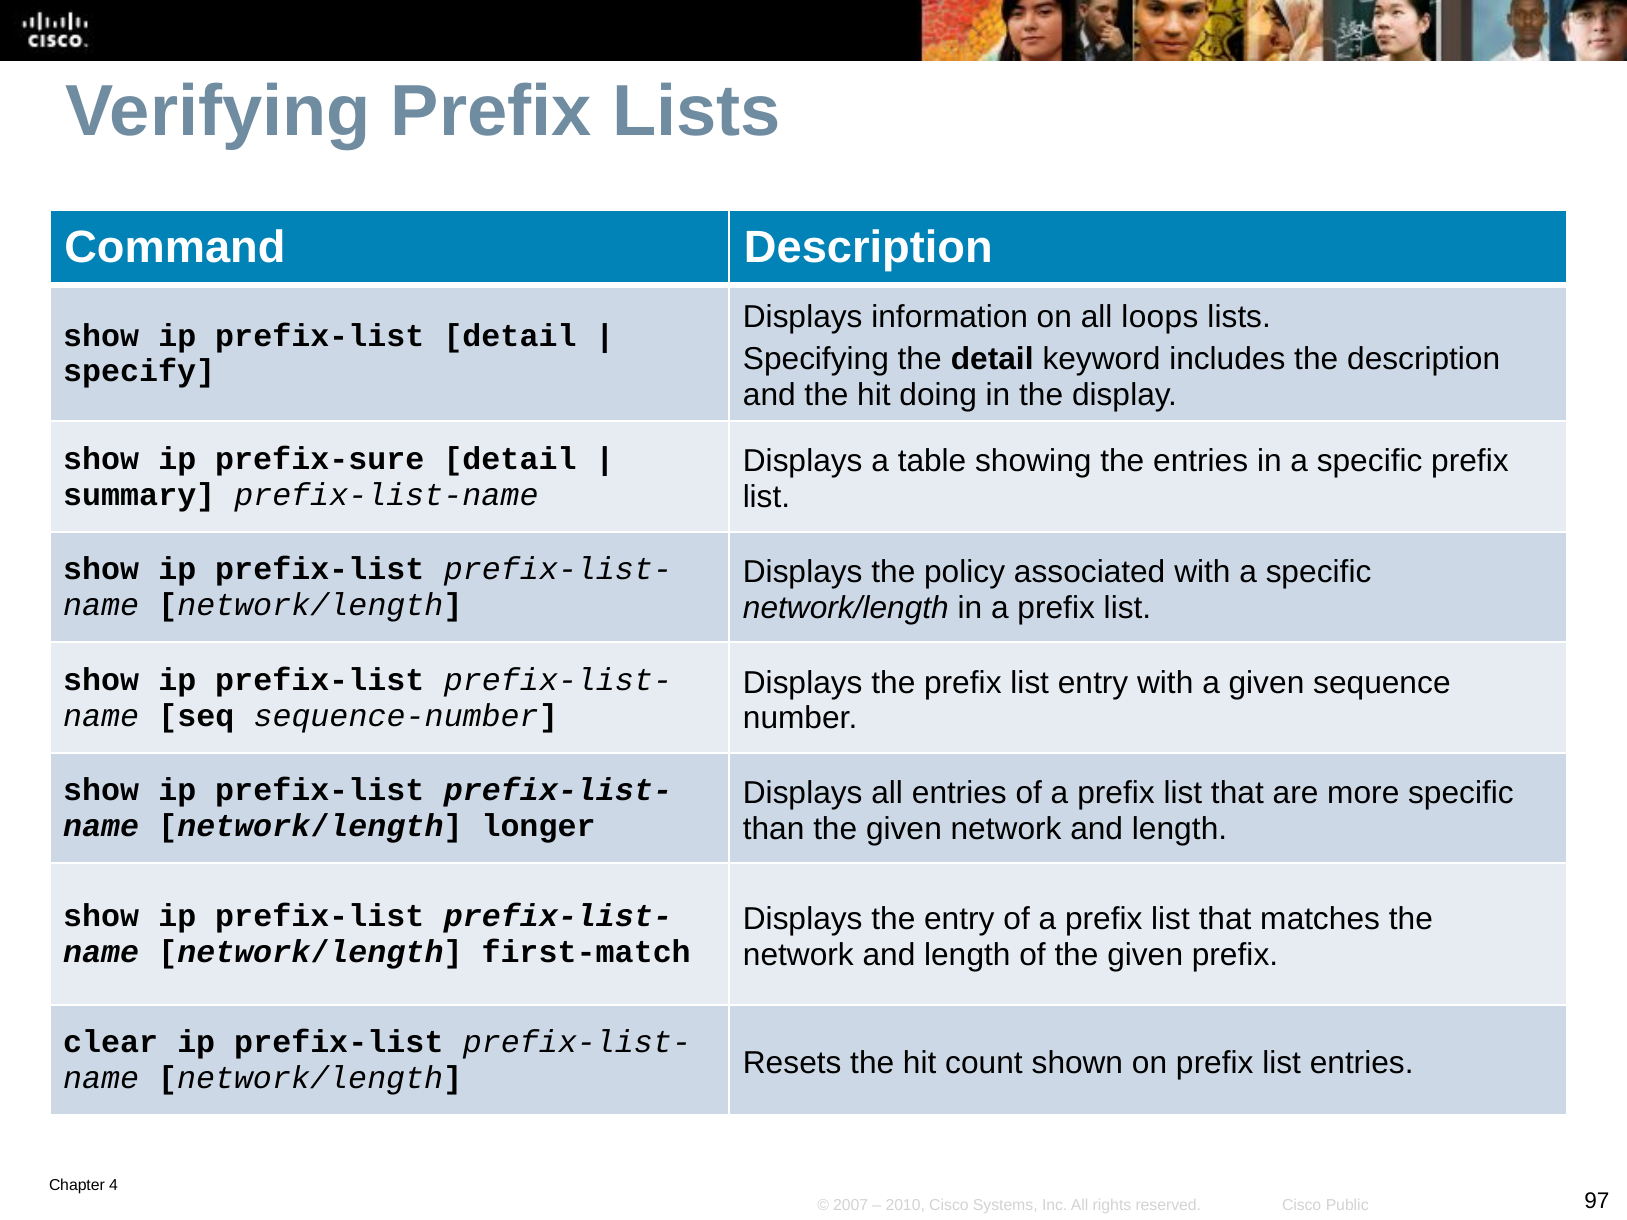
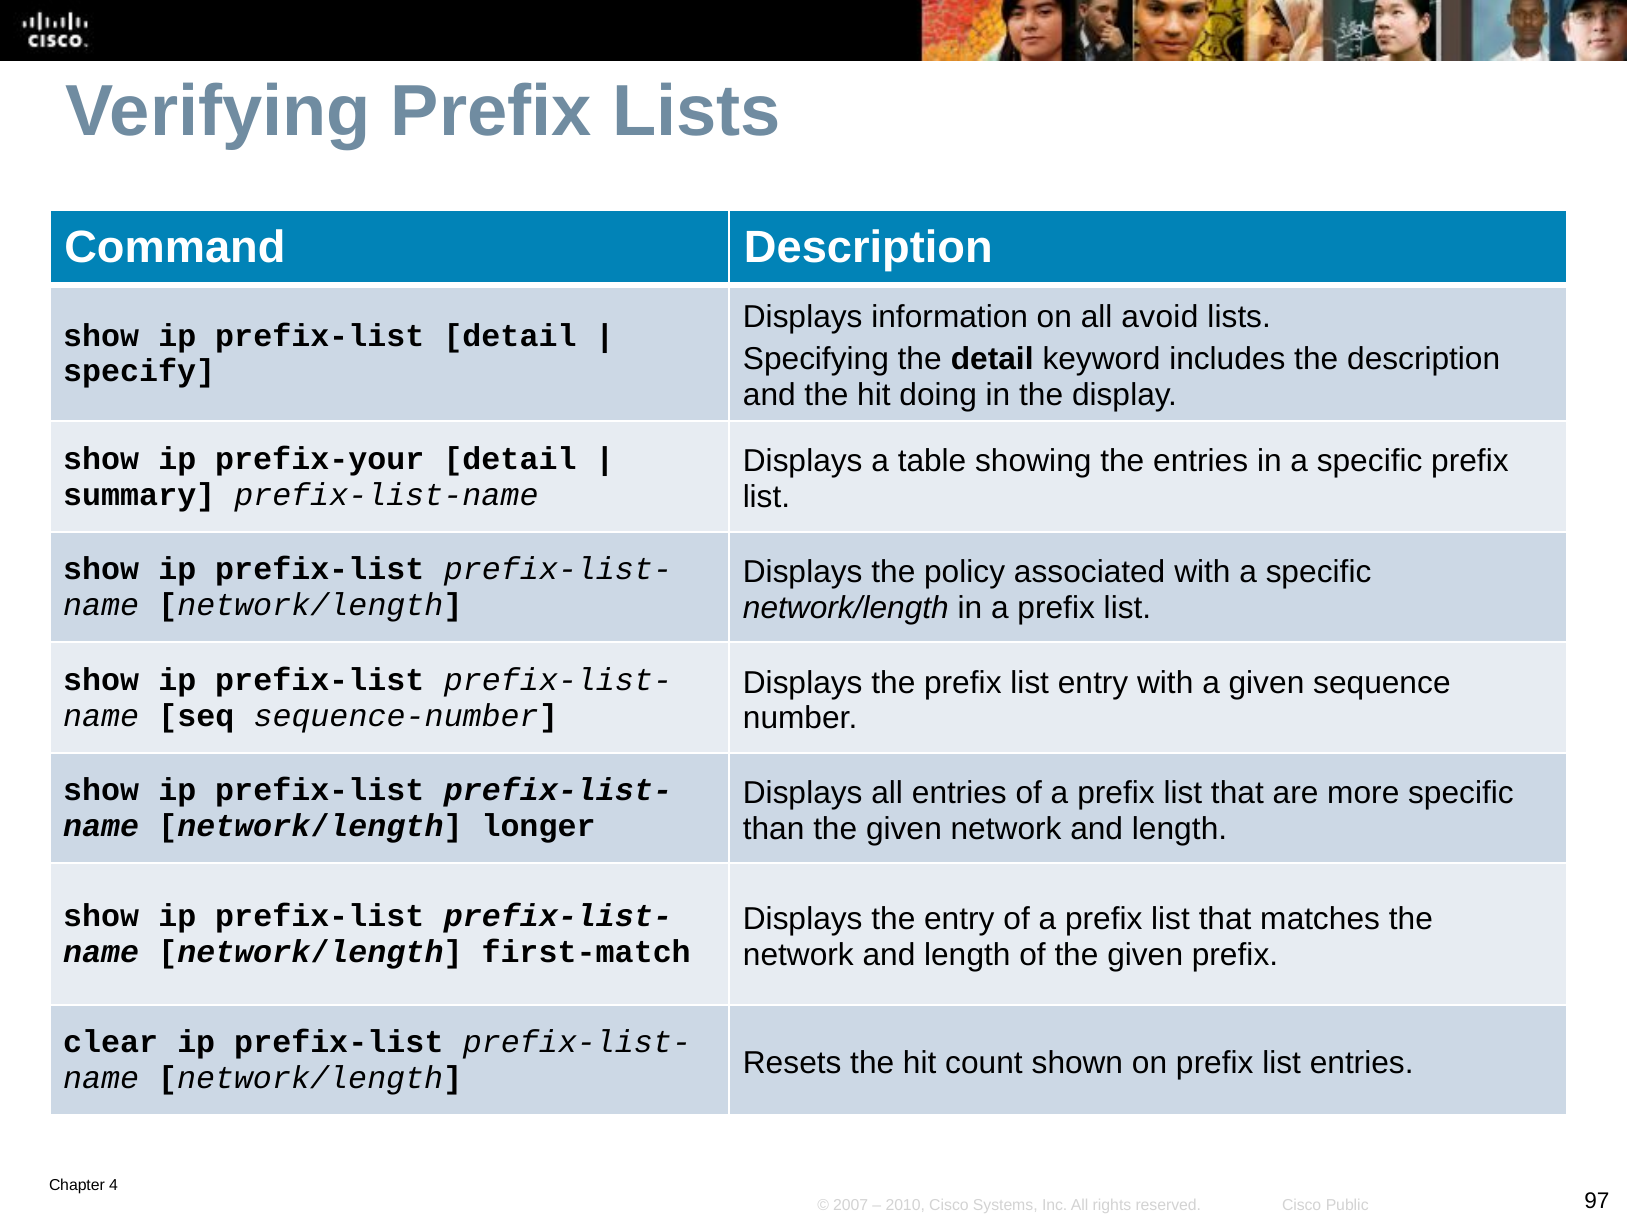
loops: loops -> avoid
prefix-sure: prefix-sure -> prefix-your
